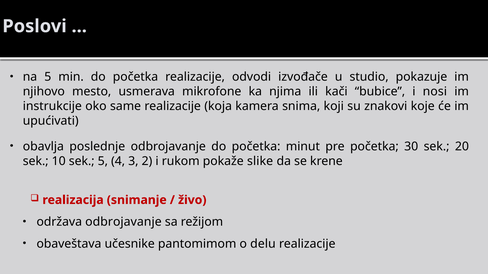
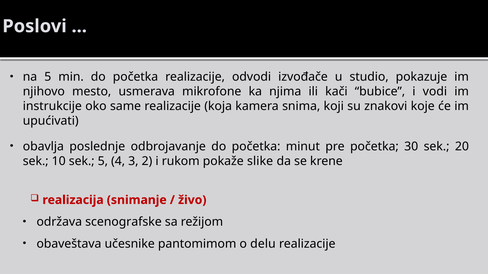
nosi: nosi -> vodi
održava odbrojavanje: odbrojavanje -> scenografske
